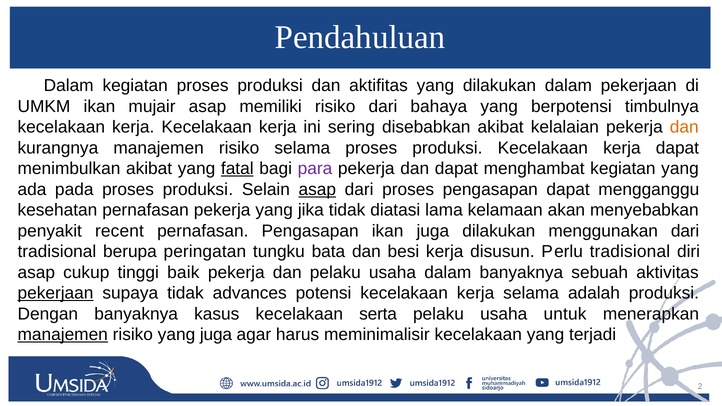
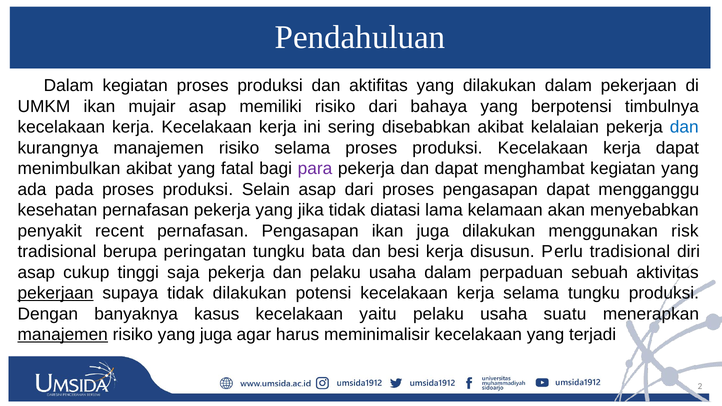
dan at (684, 127) colour: orange -> blue
fatal underline: present -> none
asap at (317, 189) underline: present -> none
menggunakan dari: dari -> risk
baik: baik -> saja
dalam banyaknya: banyaknya -> perpaduan
tidak advances: advances -> dilakukan
selama adalah: adalah -> tungku
serta: serta -> yaitu
untuk: untuk -> suatu
